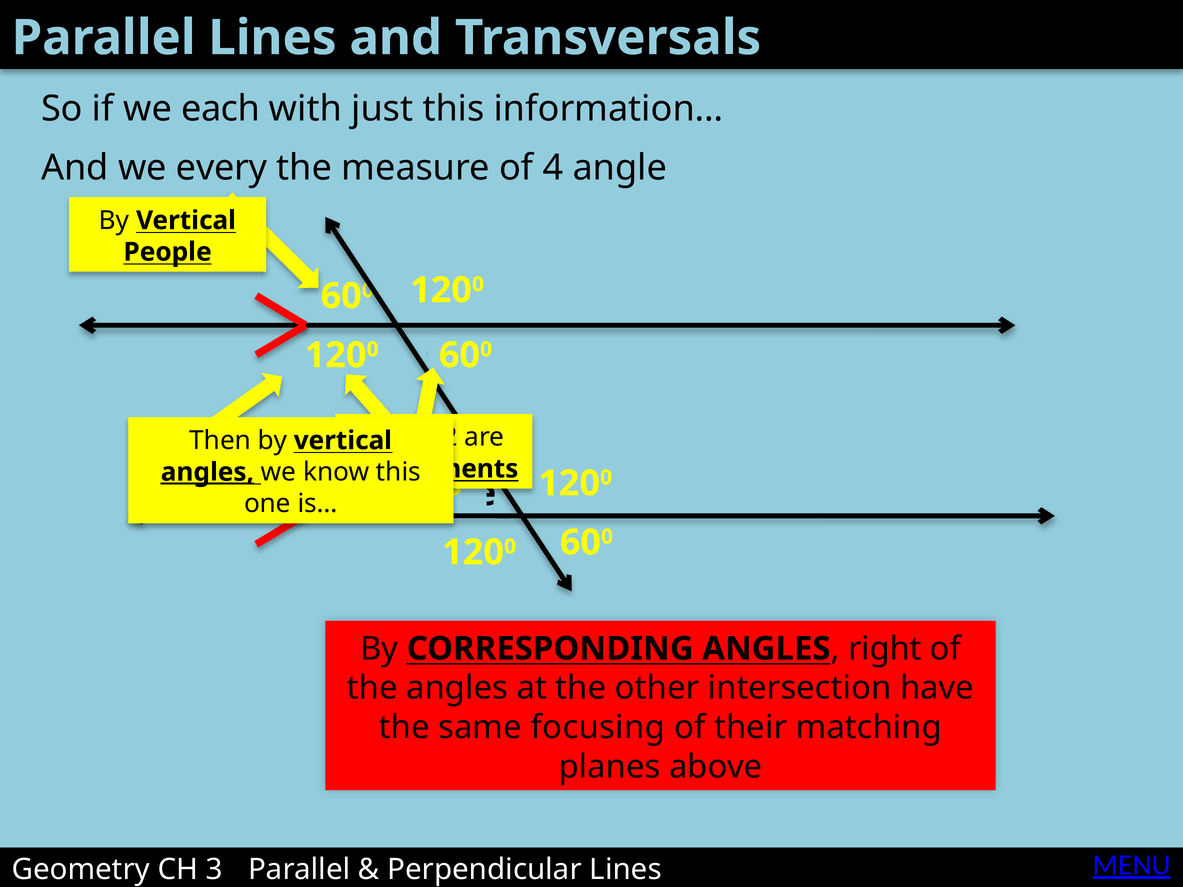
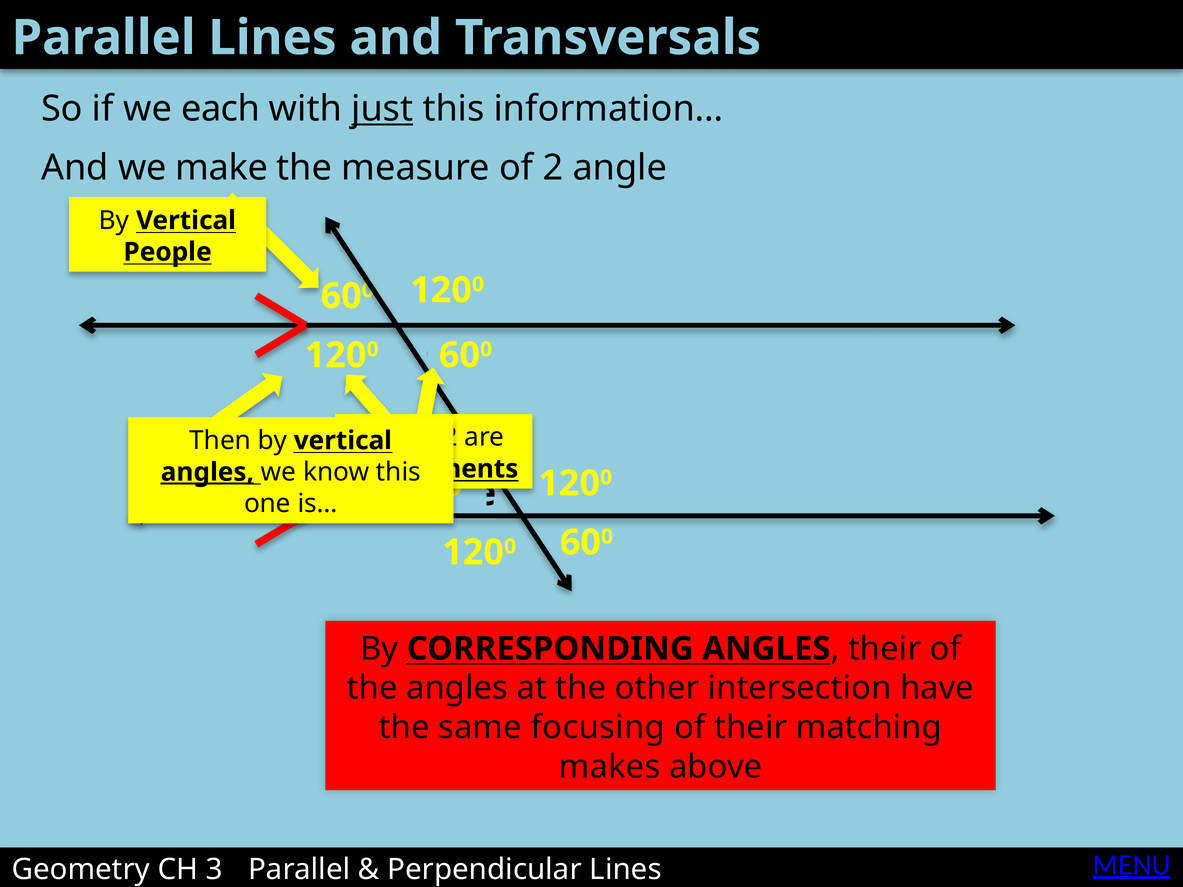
just underline: none -> present
every: every -> make
of 4: 4 -> 2
right at (885, 649): right -> their
planes: planes -> makes
